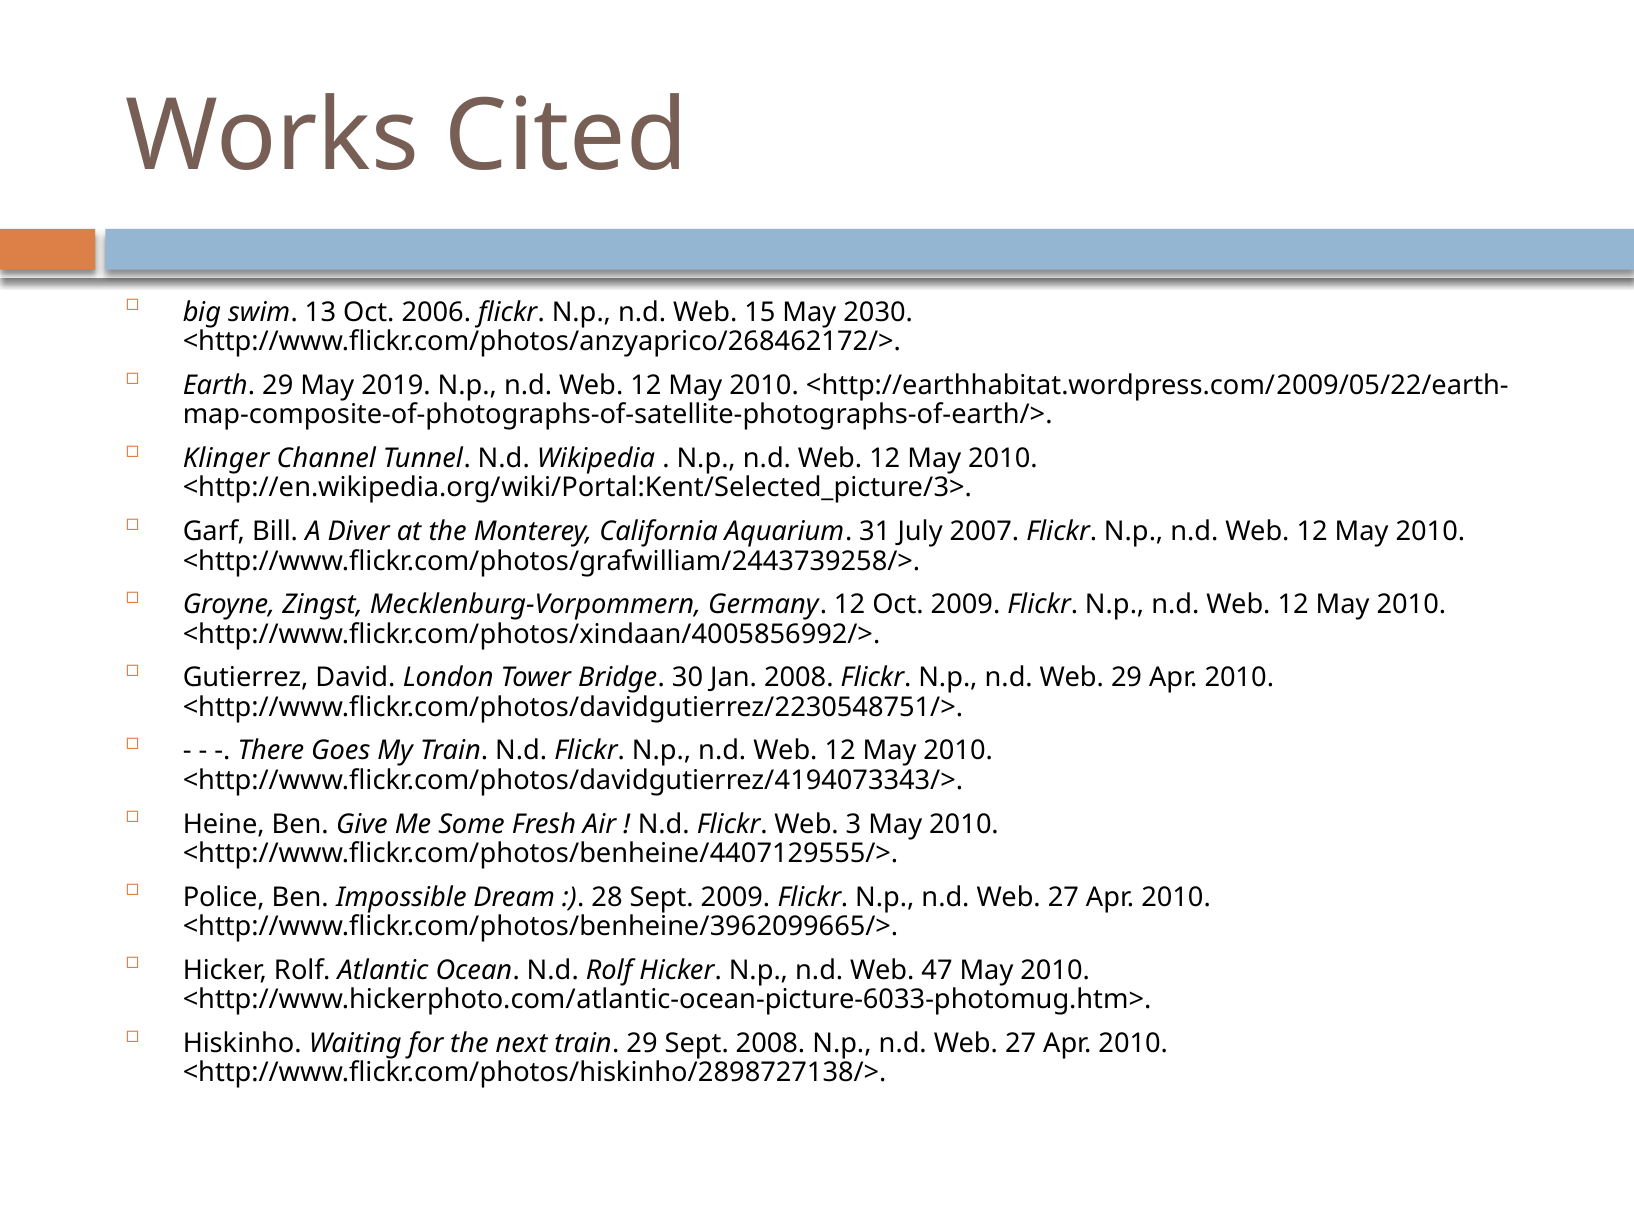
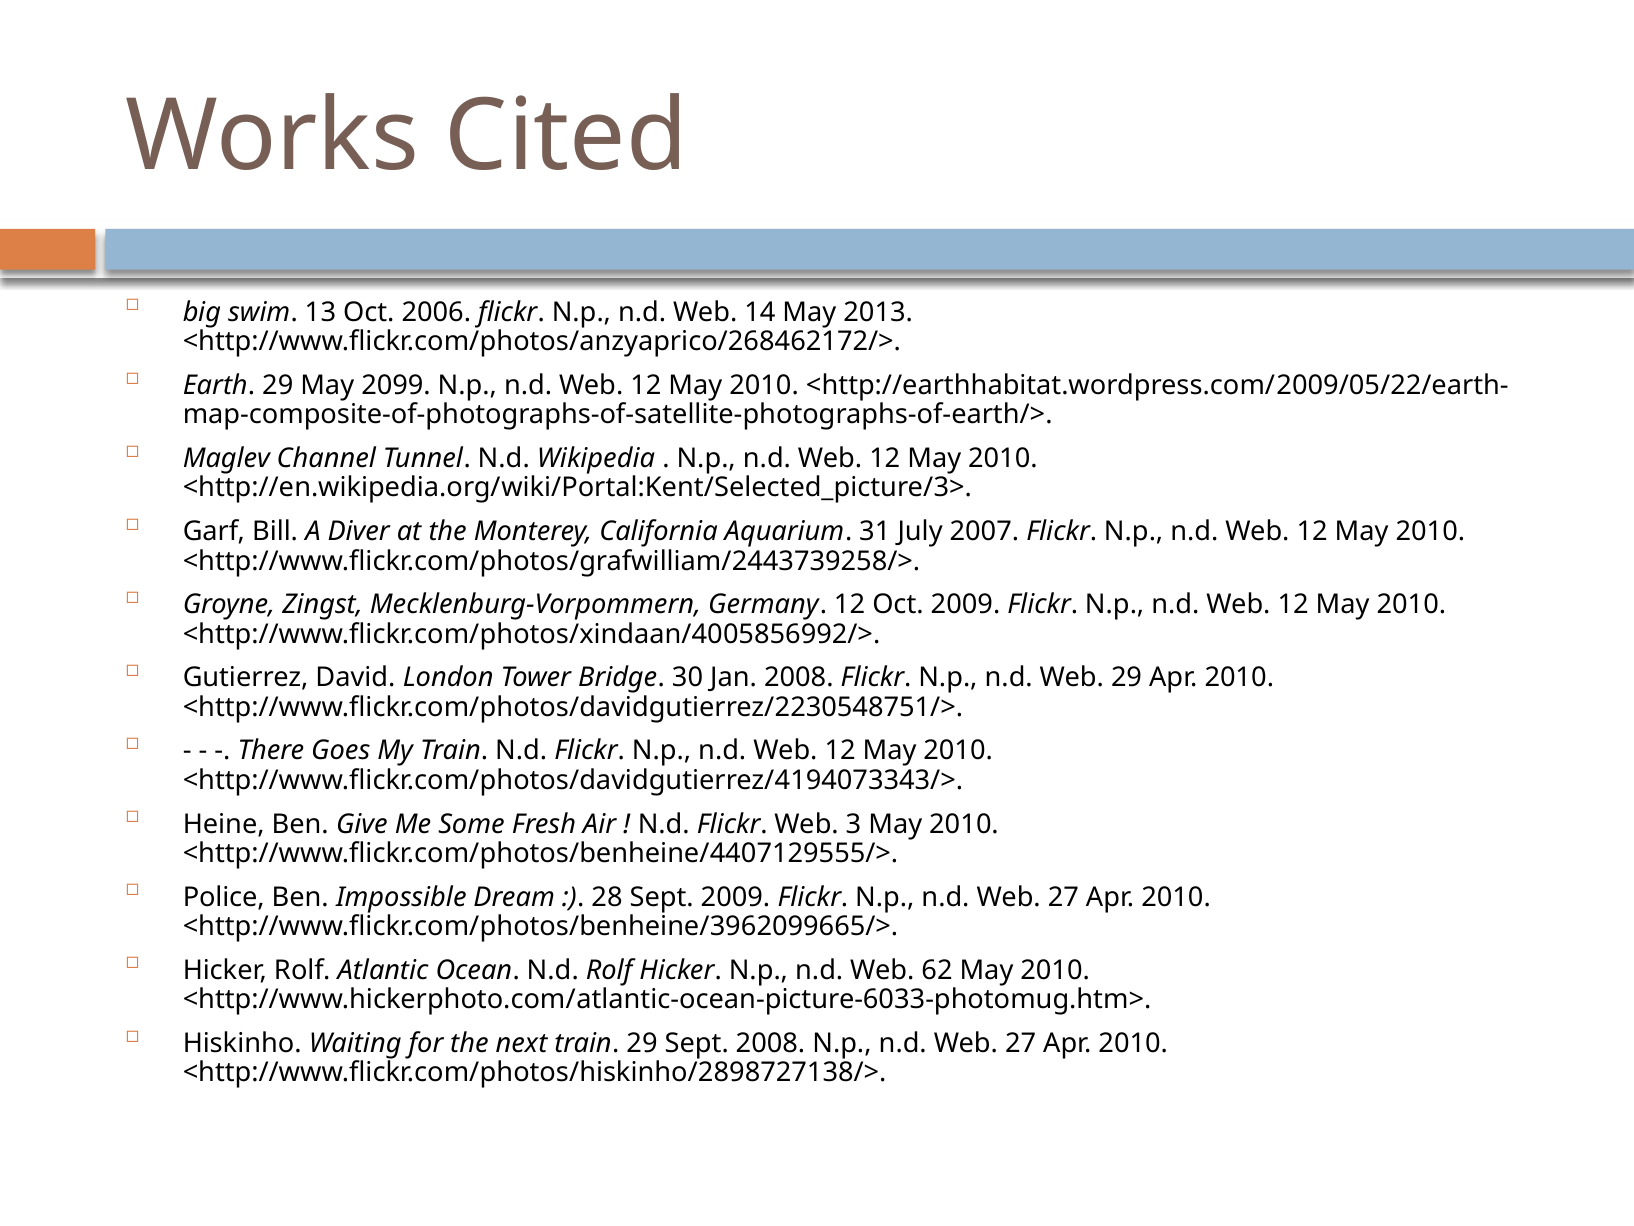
15: 15 -> 14
2030: 2030 -> 2013
2019: 2019 -> 2099
Klinger: Klinger -> Maglev
47: 47 -> 62
